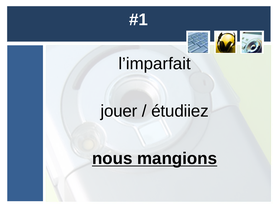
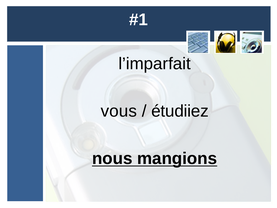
jouer: jouer -> vous
